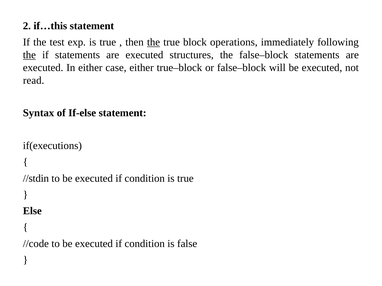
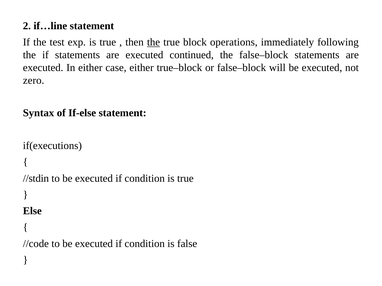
if…this: if…this -> if…line
the at (29, 55) underline: present -> none
structures: structures -> continued
read: read -> zero
